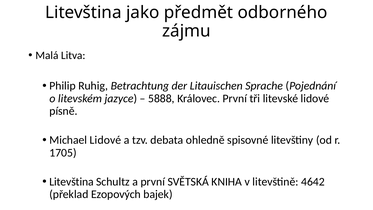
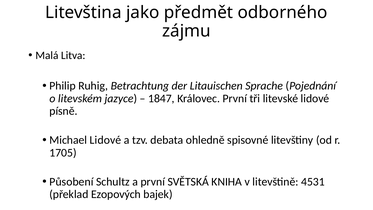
5888: 5888 -> 1847
Litevština at (72, 182): Litevština -> Působení
4642: 4642 -> 4531
